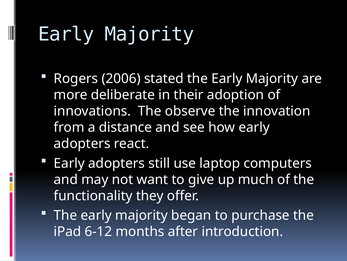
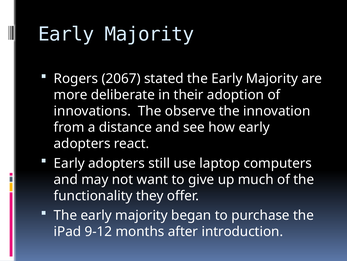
2006: 2006 -> 2067
6-12: 6-12 -> 9-12
